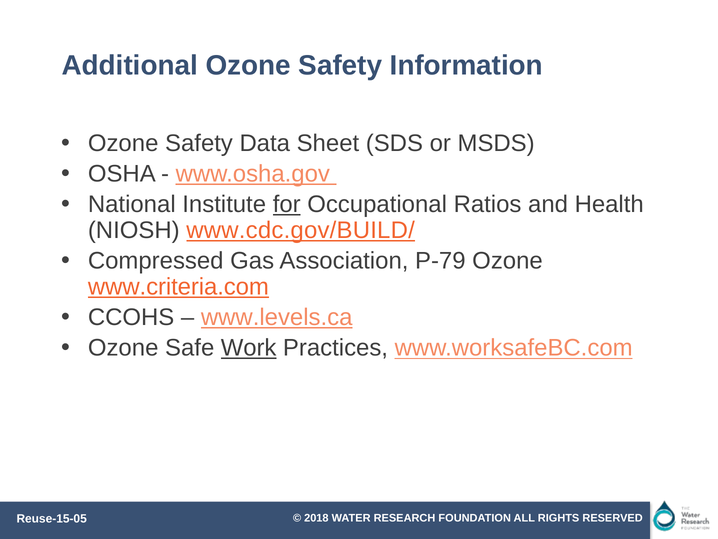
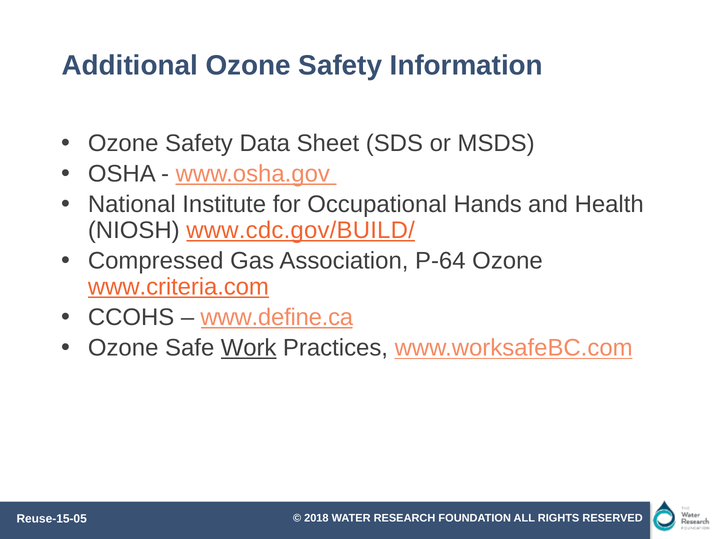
for underline: present -> none
Ratios: Ratios -> Hands
P-79: P-79 -> P-64
www.levels.ca: www.levels.ca -> www.define.ca
